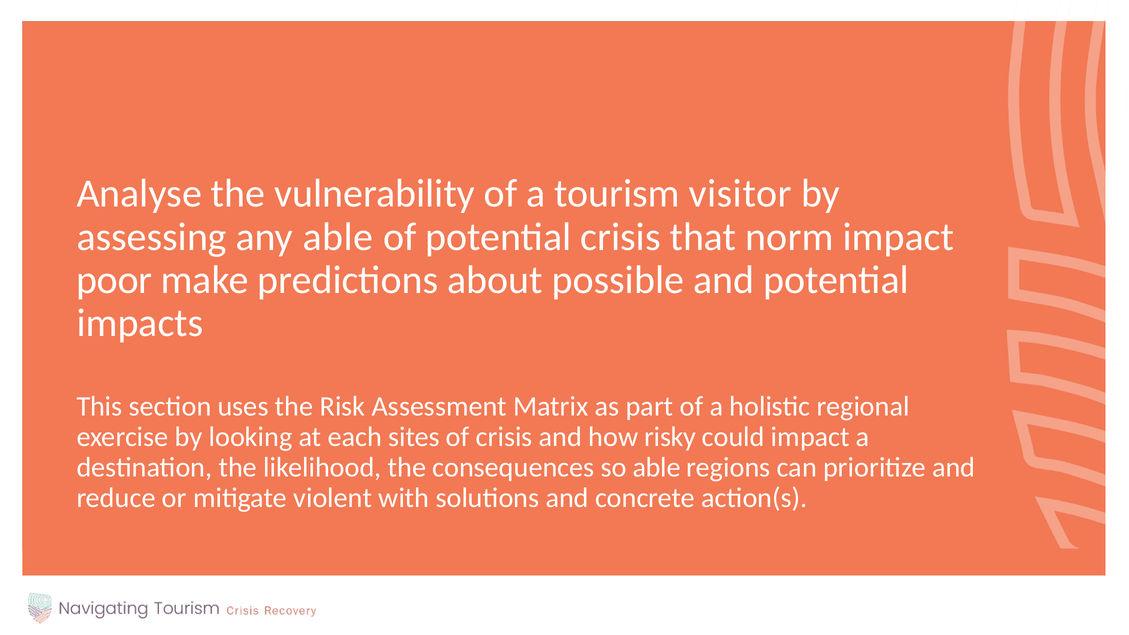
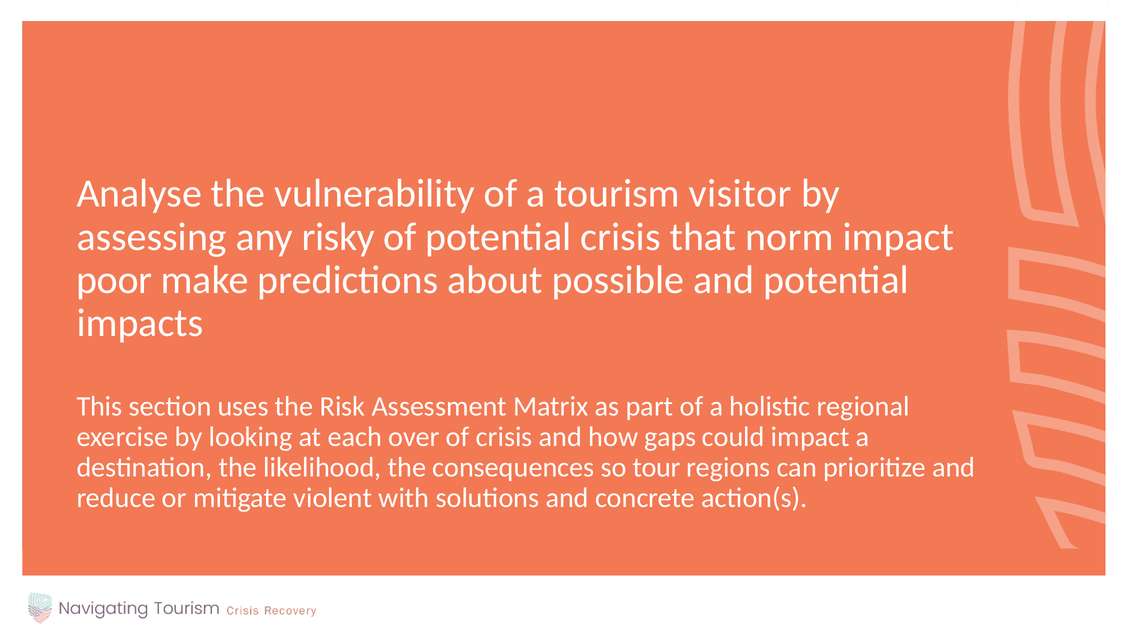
any able: able -> risky
sites: sites -> over
risky: risky -> gaps
so able: able -> tour
